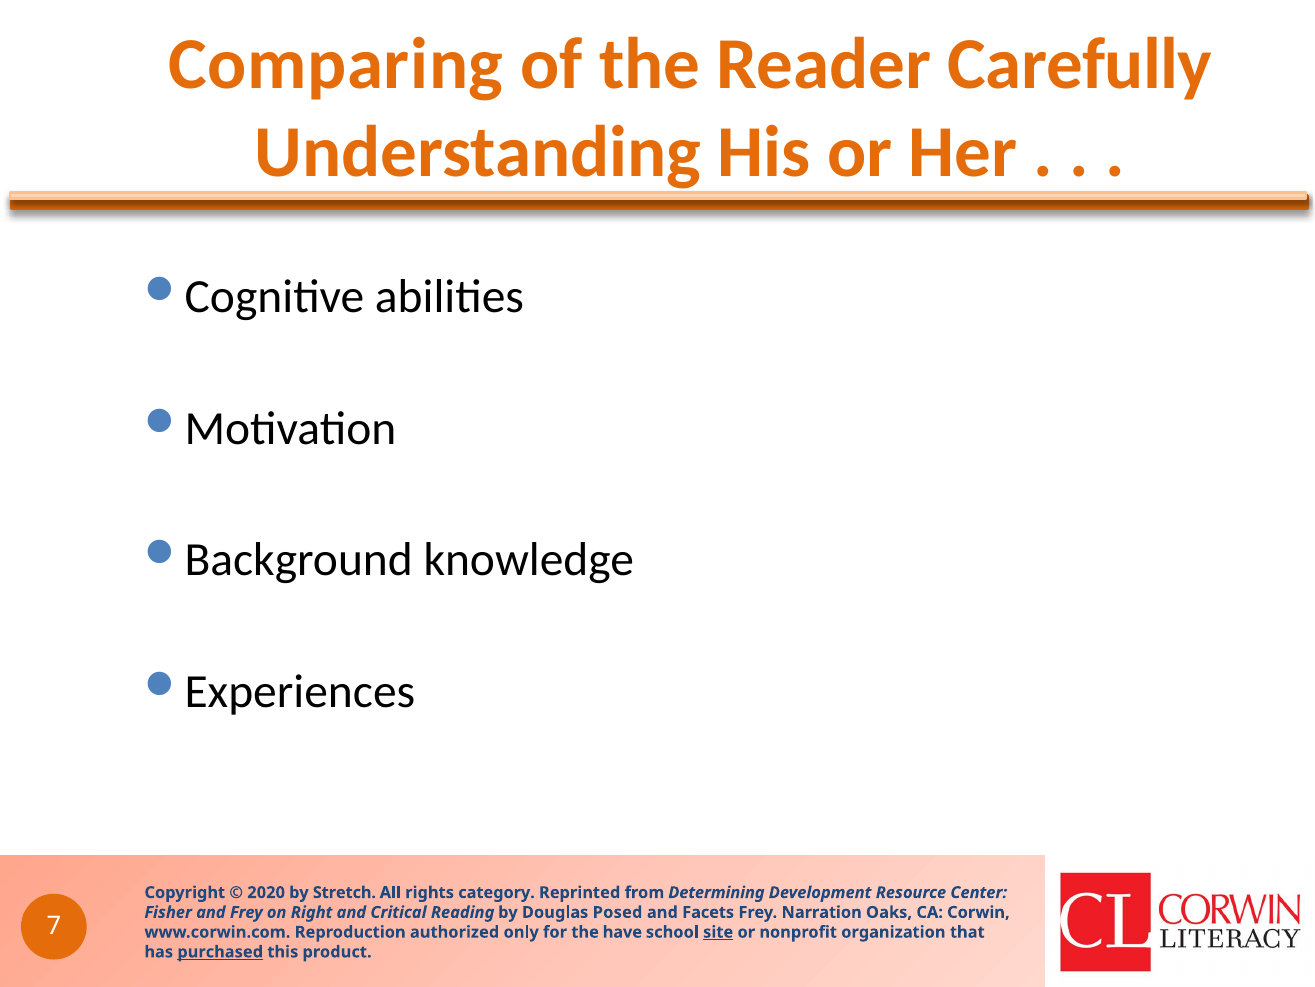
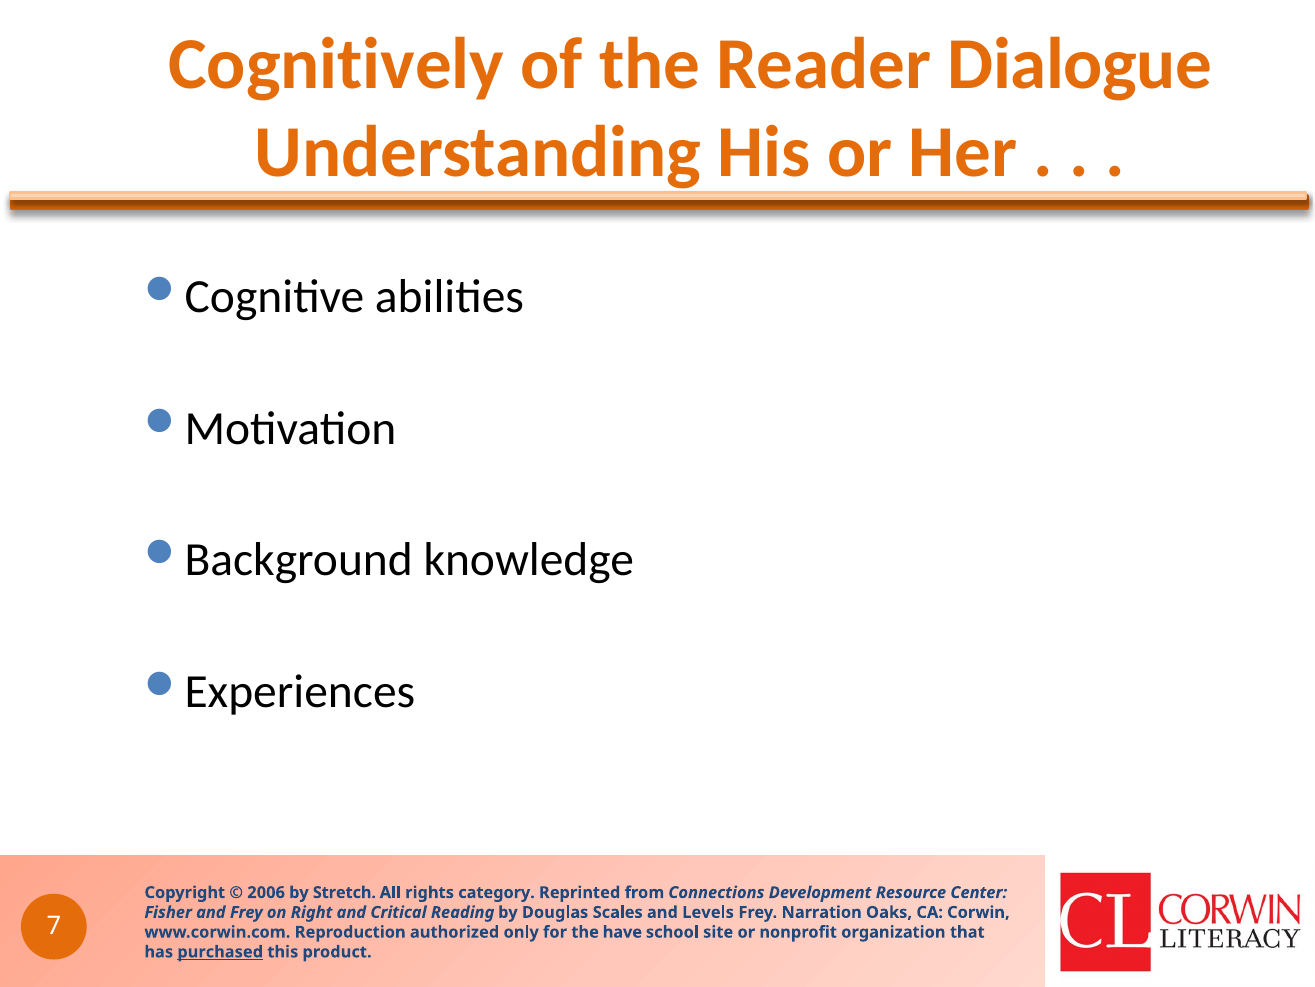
Comparing: Comparing -> Cognitively
Carefully: Carefully -> Dialogue
2020: 2020 -> 2006
Determining: Determining -> Connections
Posed: Posed -> Scales
Facets: Facets -> Levels
site underline: present -> none
